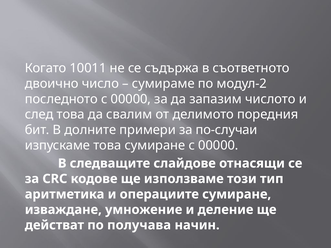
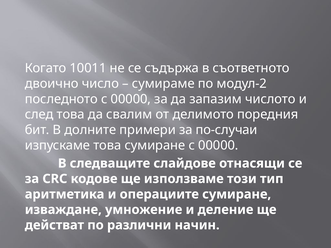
получава: получава -> различни
